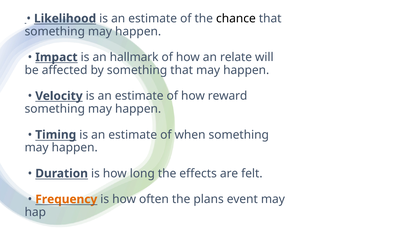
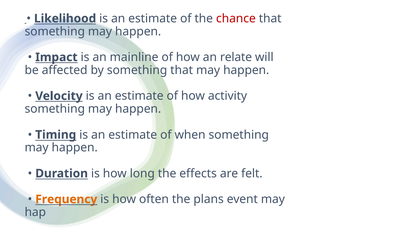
chance colour: black -> red
hallmark: hallmark -> mainline
reward: reward -> activity
